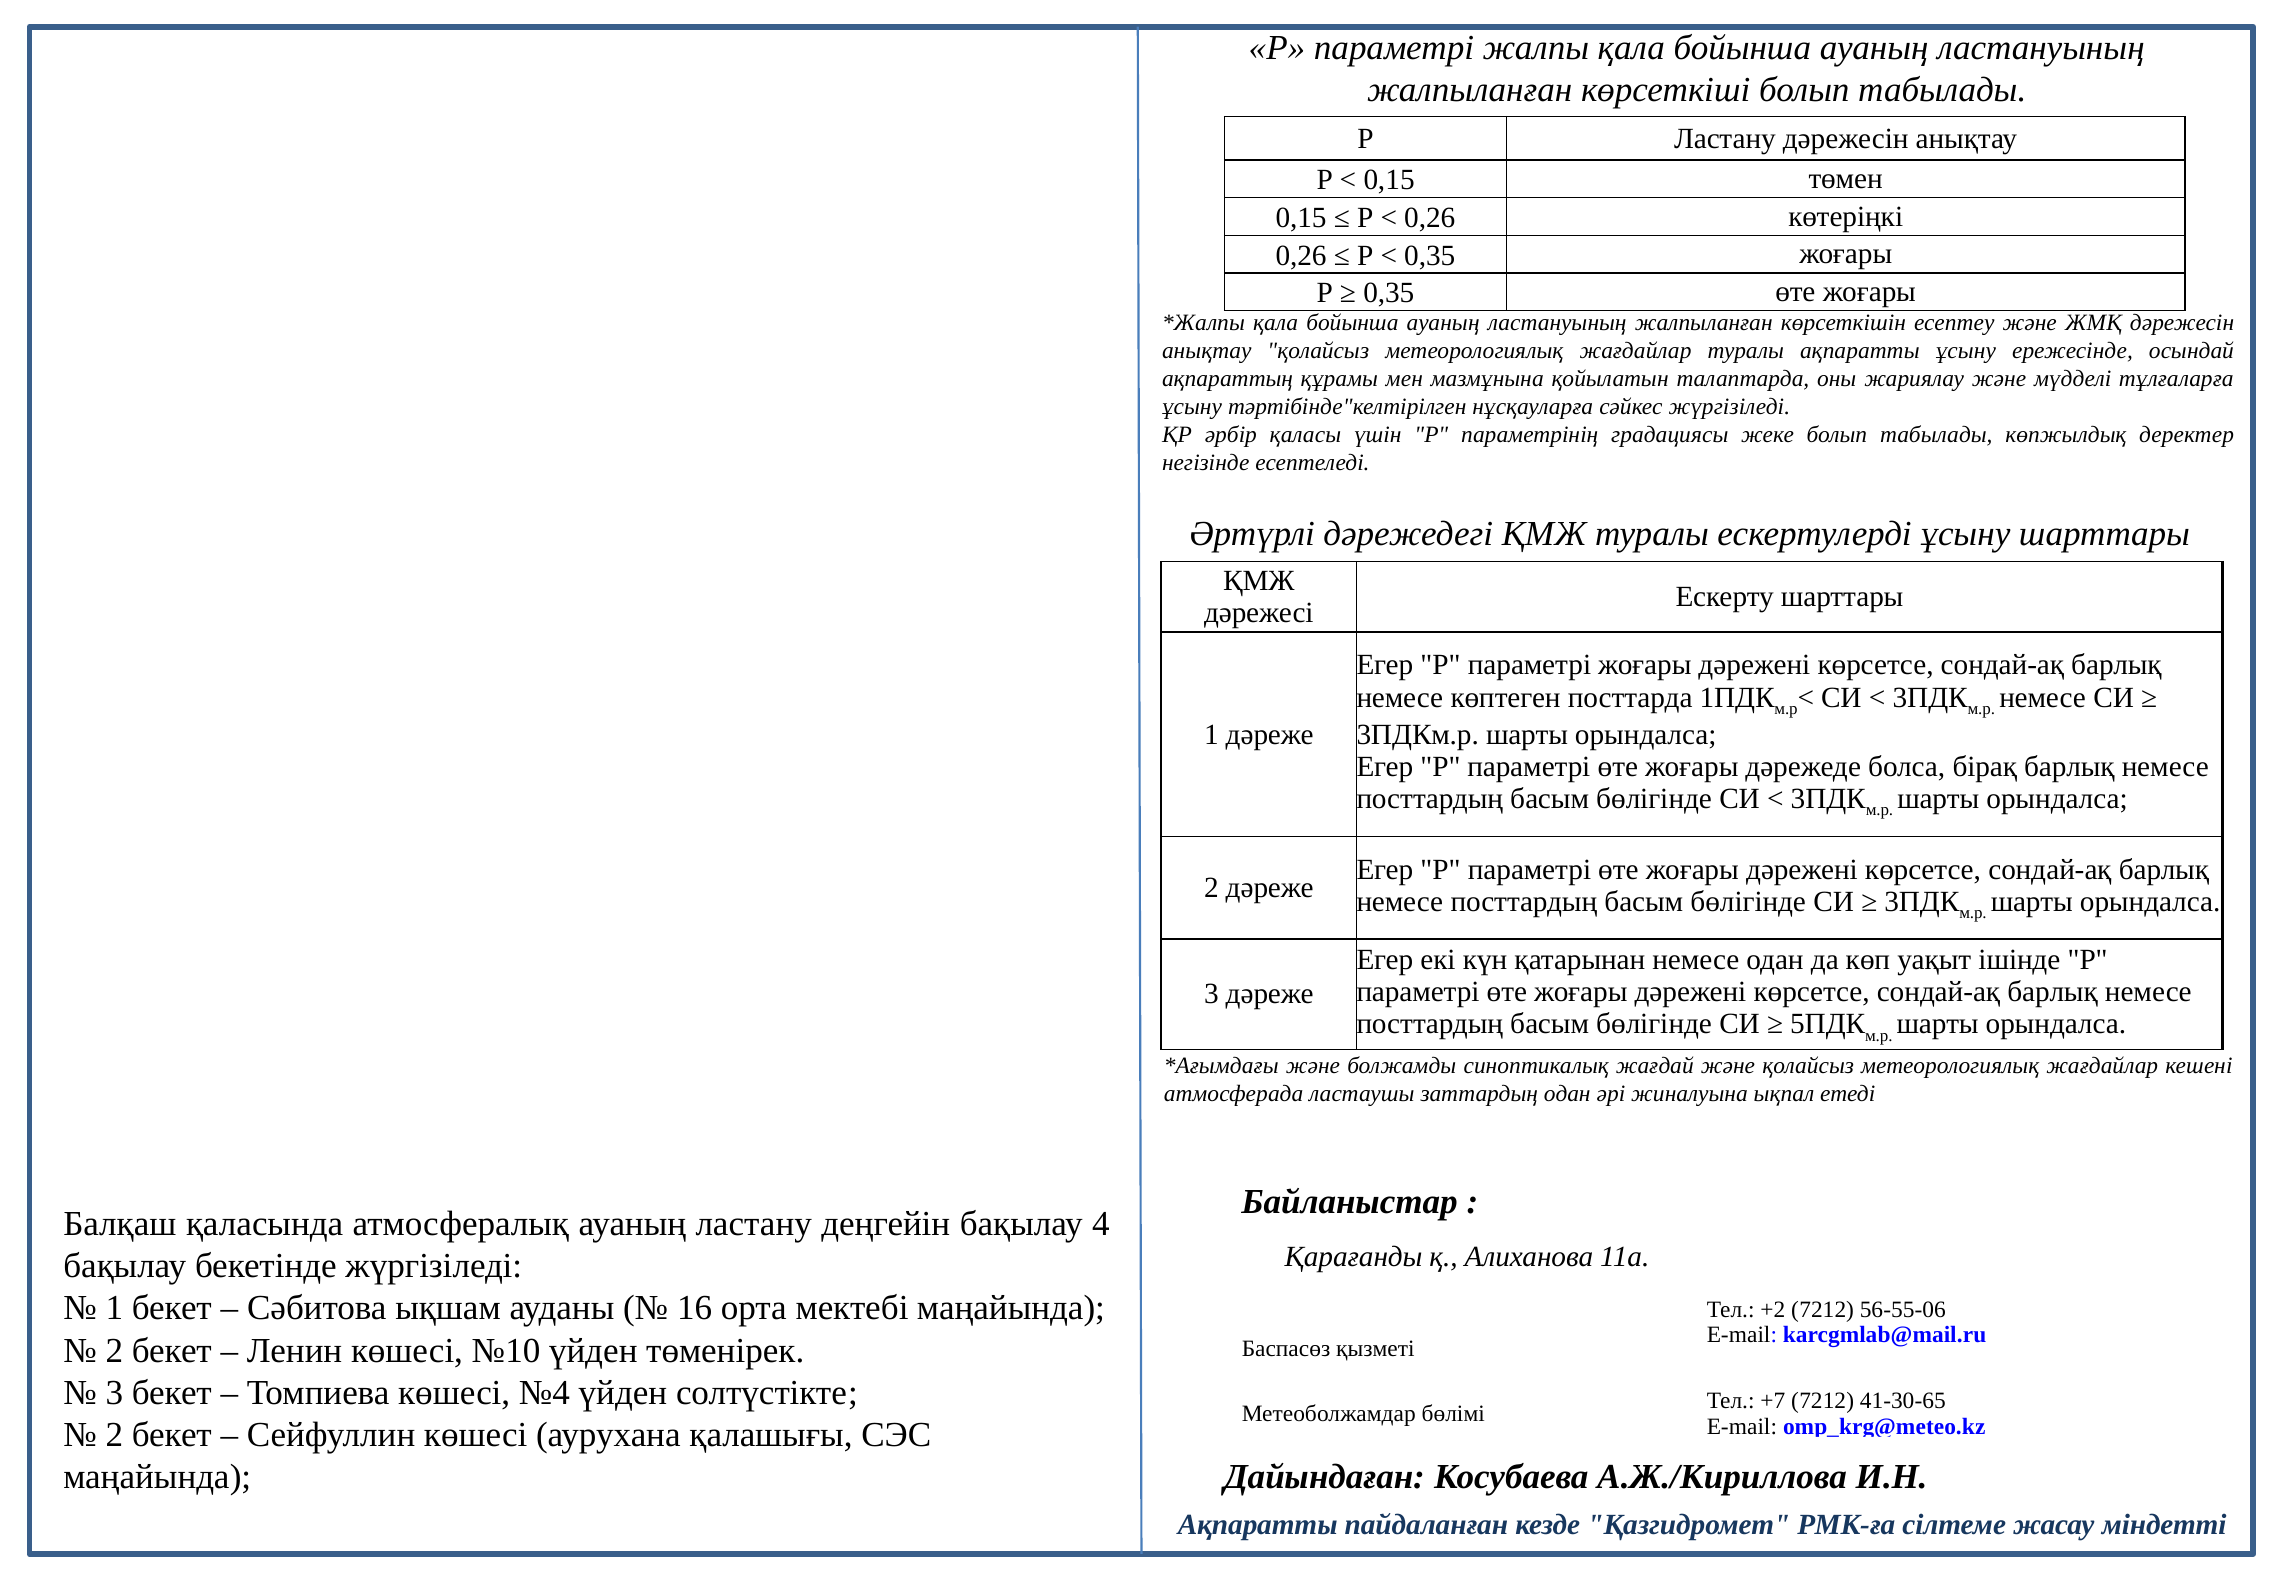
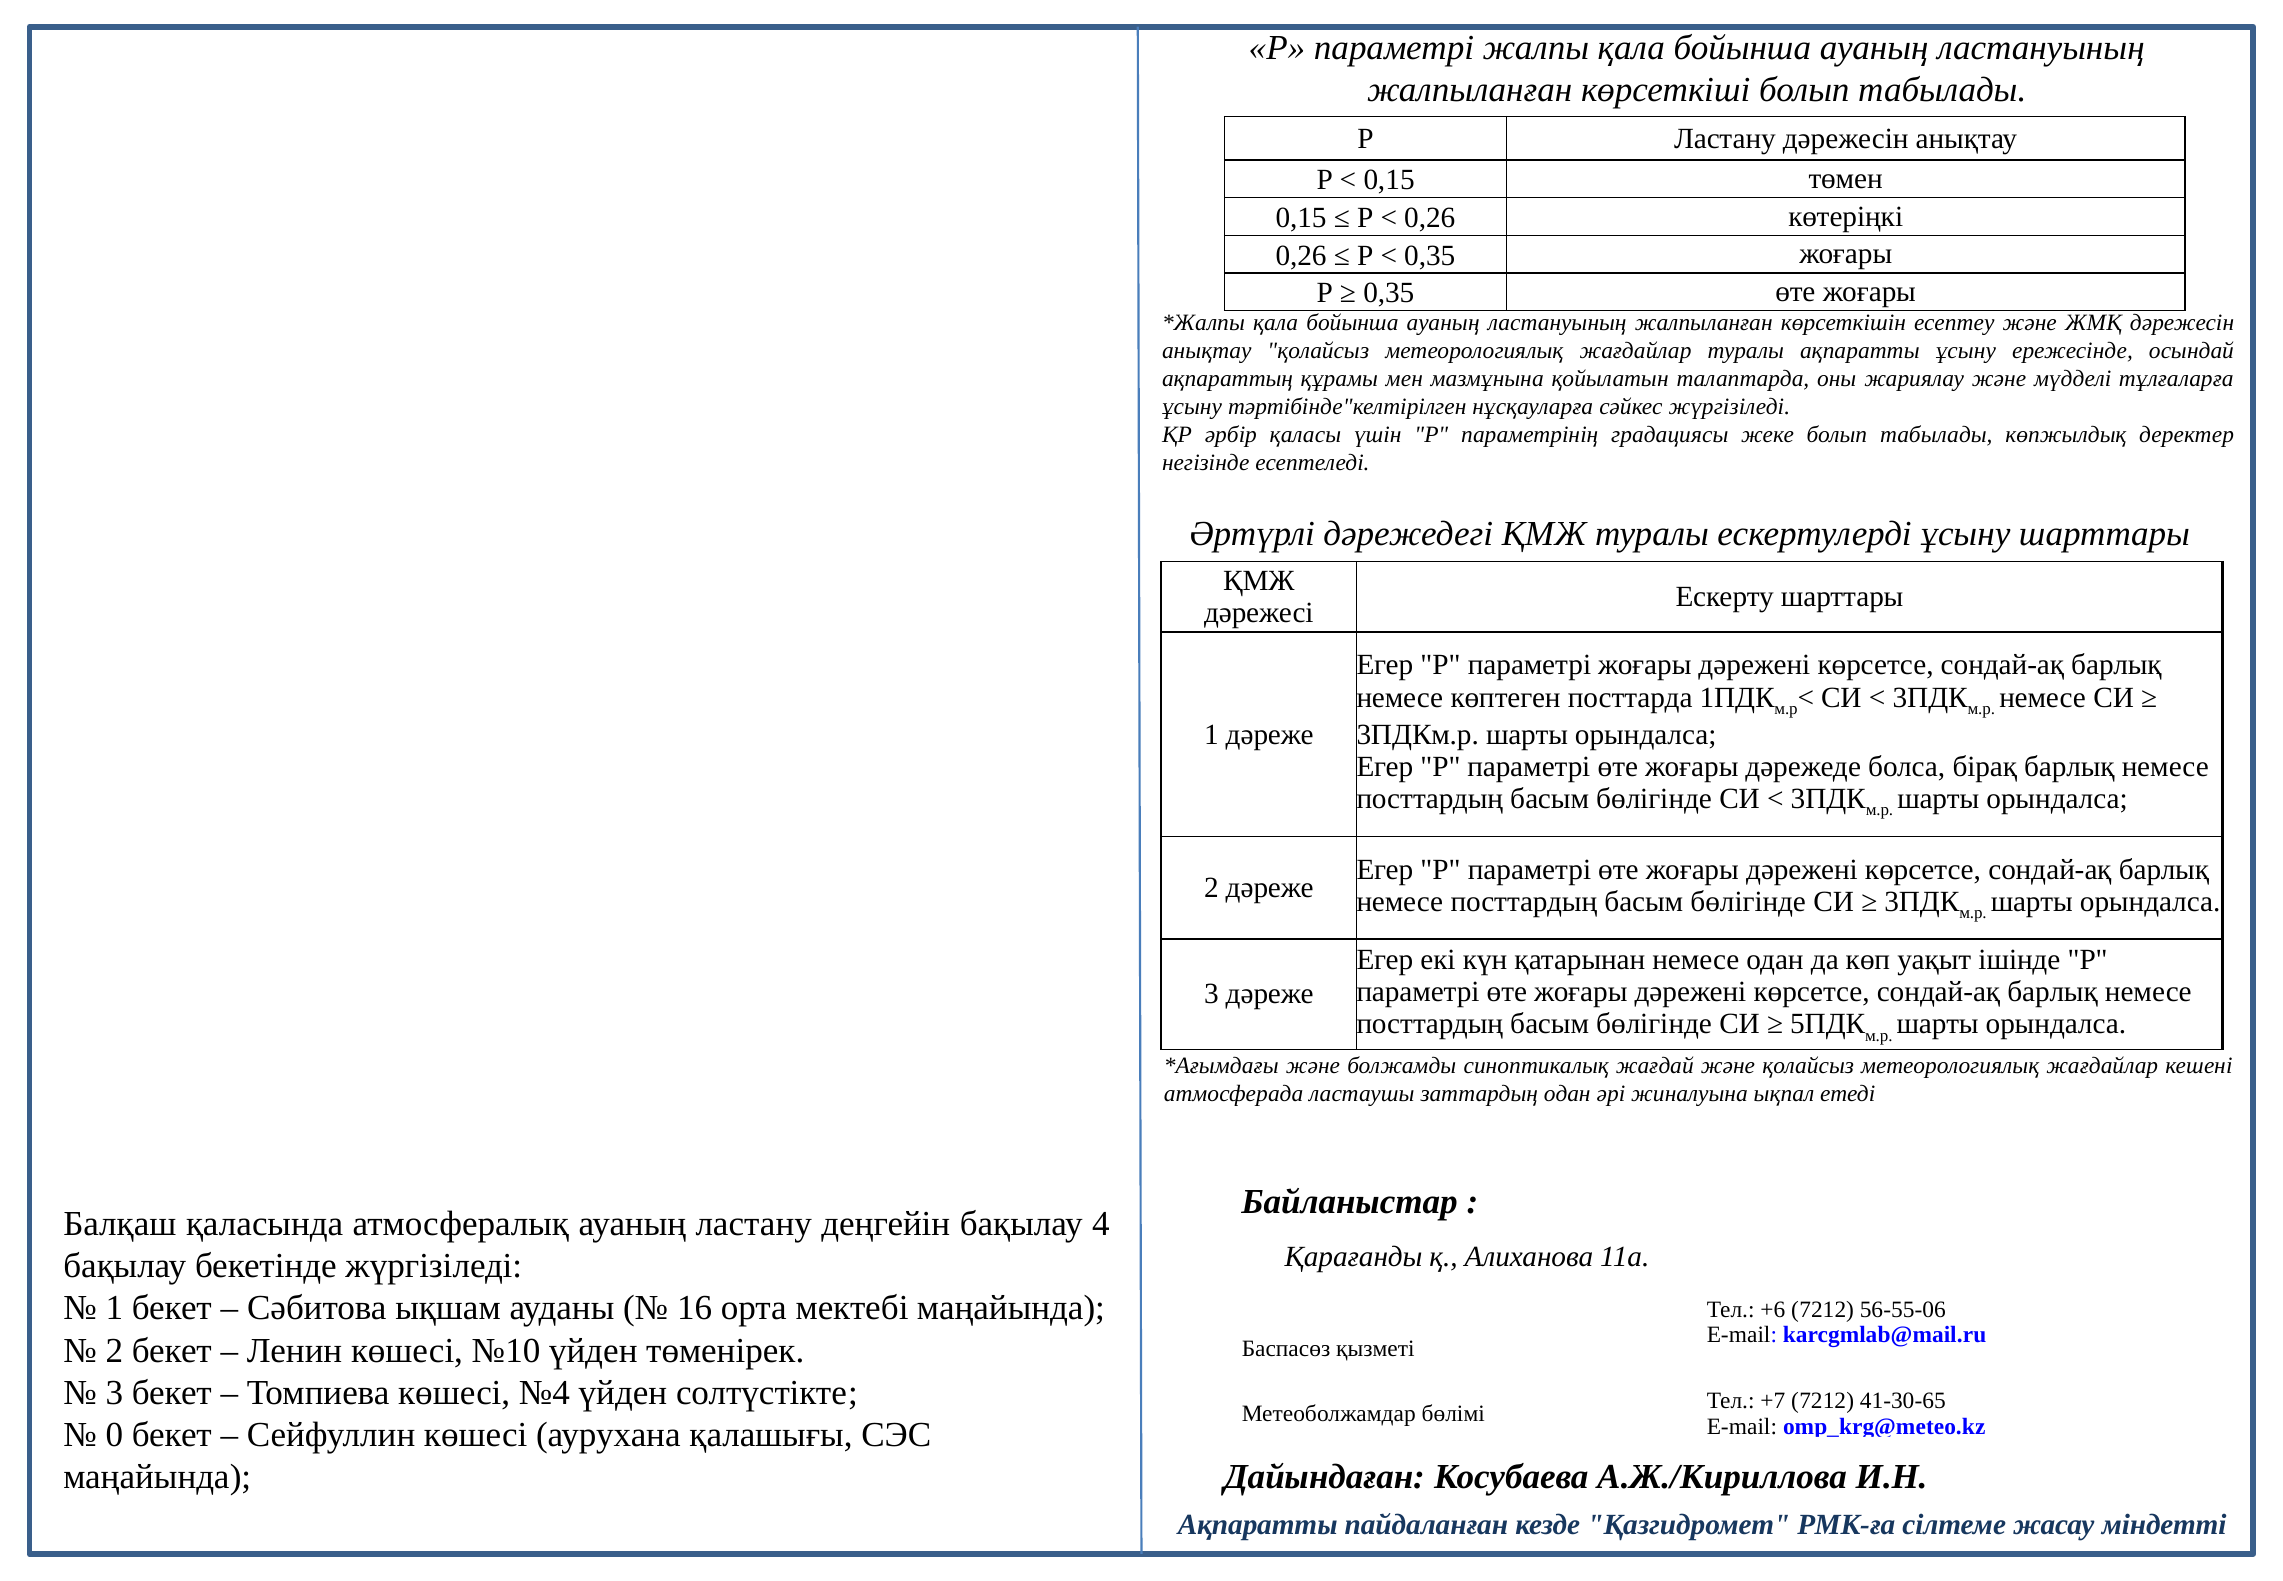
+2: +2 -> +6
2 at (114, 1434): 2 -> 0
